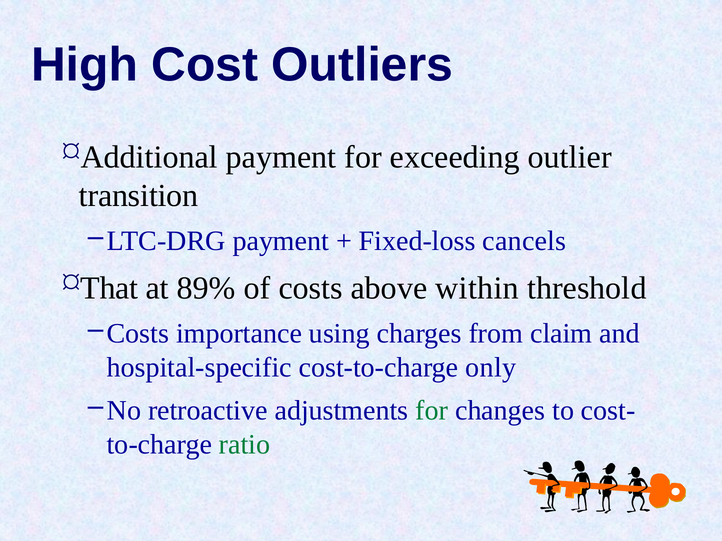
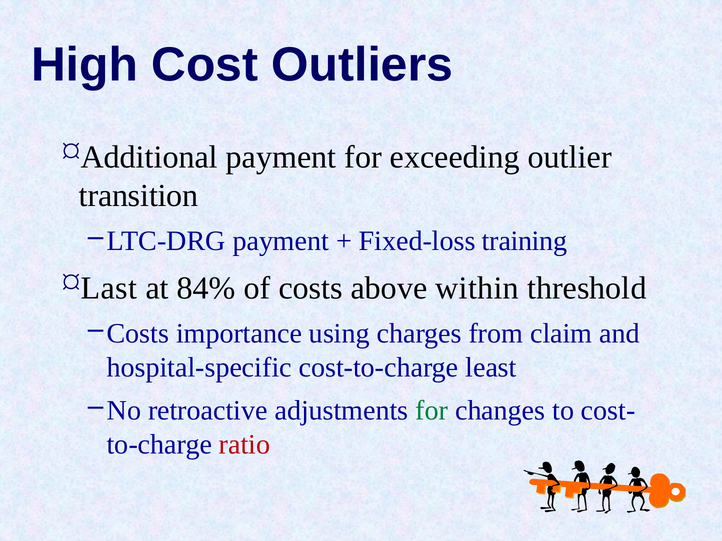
cancels: cancels -> training
That: That -> Last
89%: 89% -> 84%
only: only -> least
ratio colour: green -> red
